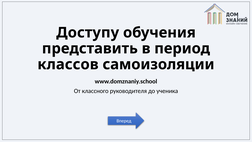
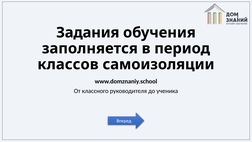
Доступу: Доступу -> Задания
представить: представить -> заполняется
